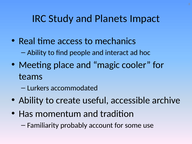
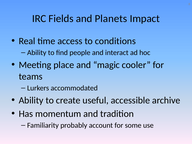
Study: Study -> Fields
mechanics: mechanics -> conditions
